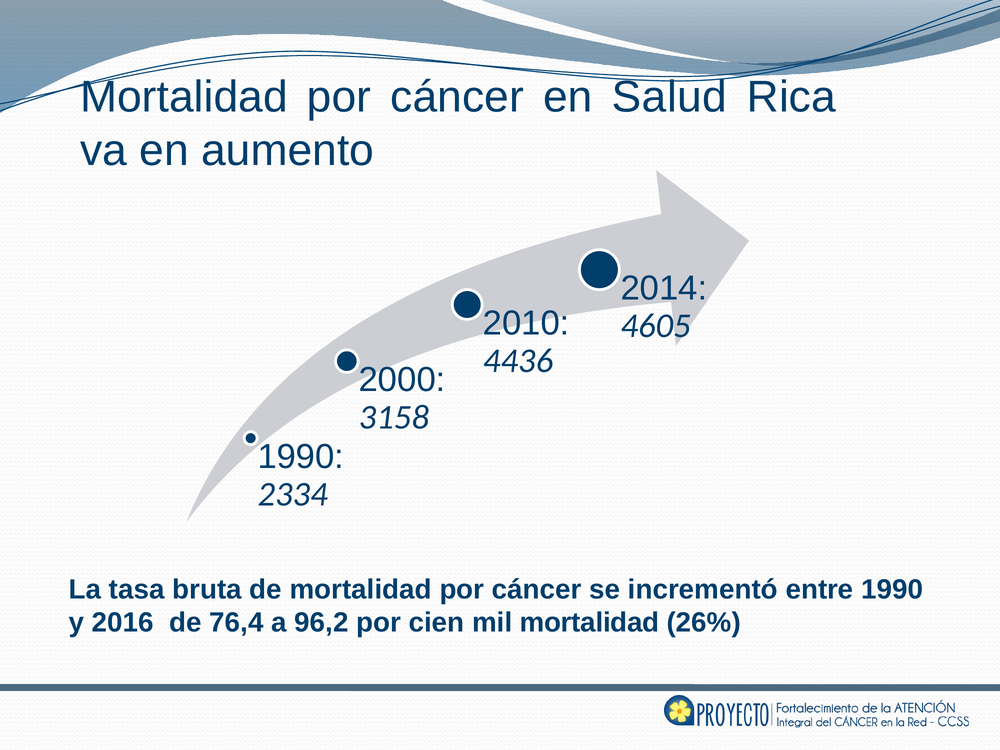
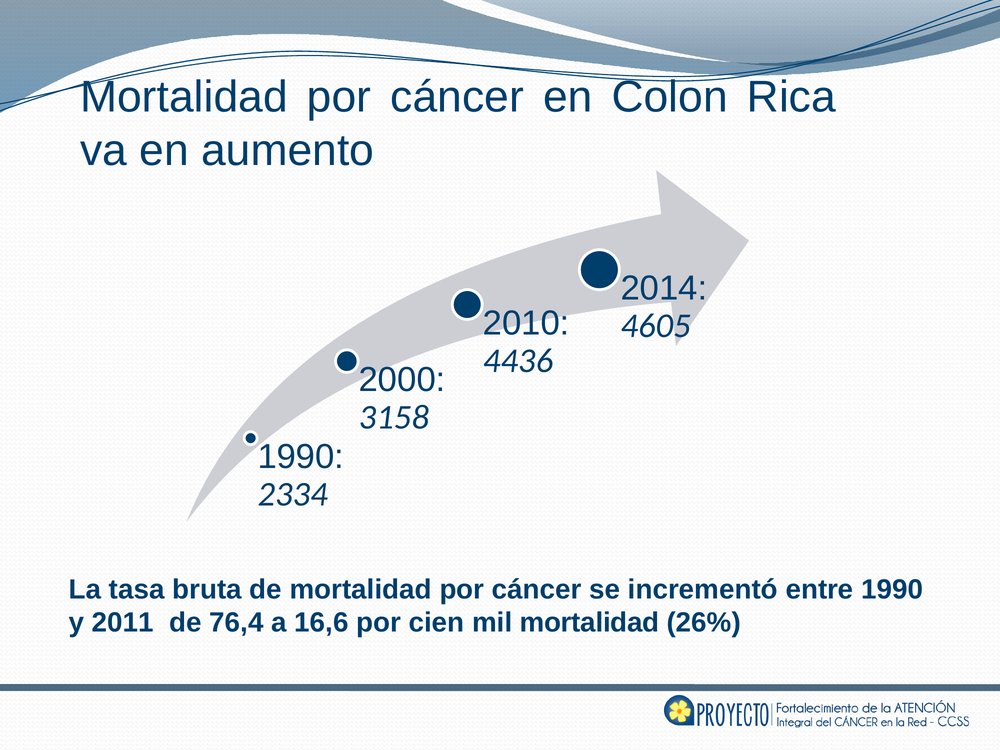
Salud: Salud -> Colon
2016: 2016 -> 2011
96,2: 96,2 -> 16,6
